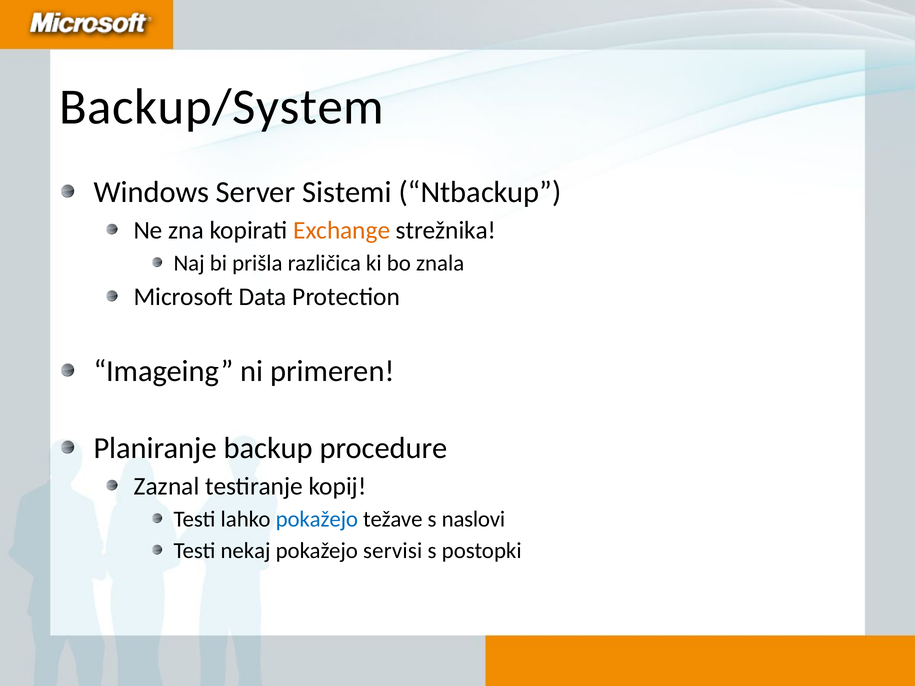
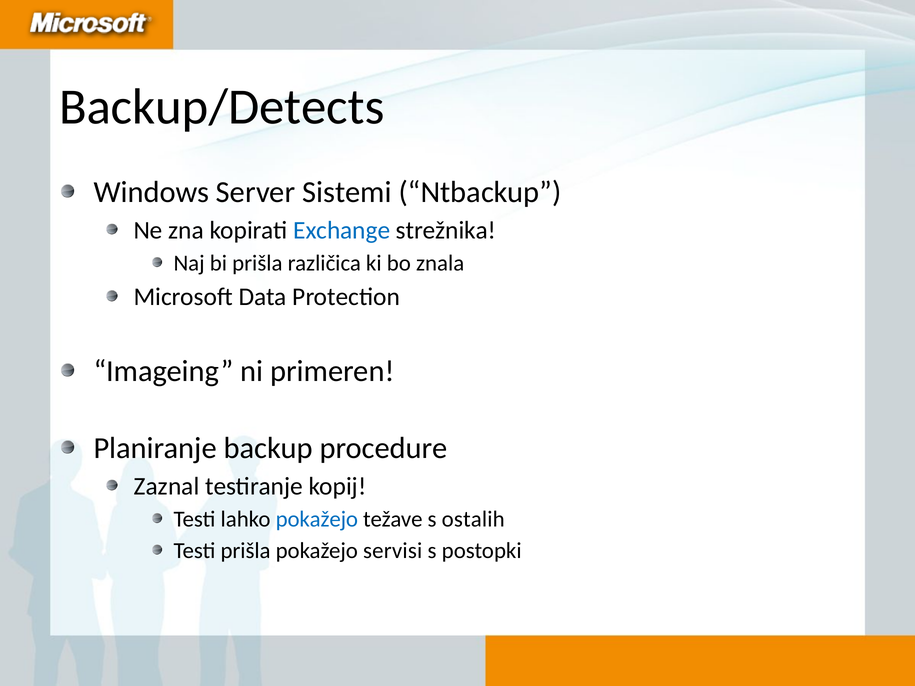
Backup/System: Backup/System -> Backup/Detects
Exchange colour: orange -> blue
naslovi: naslovi -> ostalih
Testi nekaj: nekaj -> prišla
